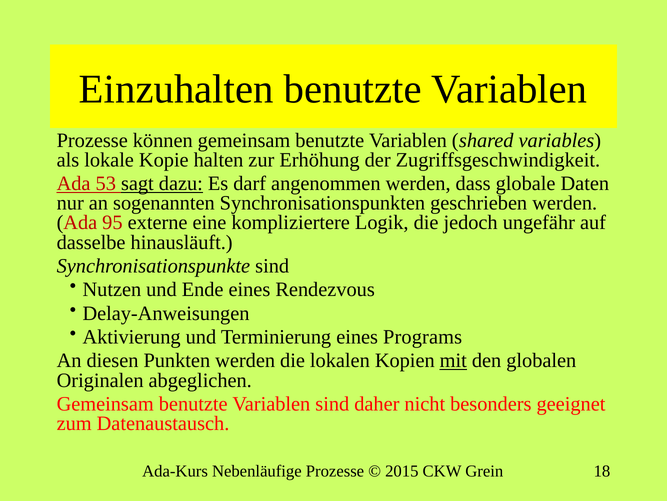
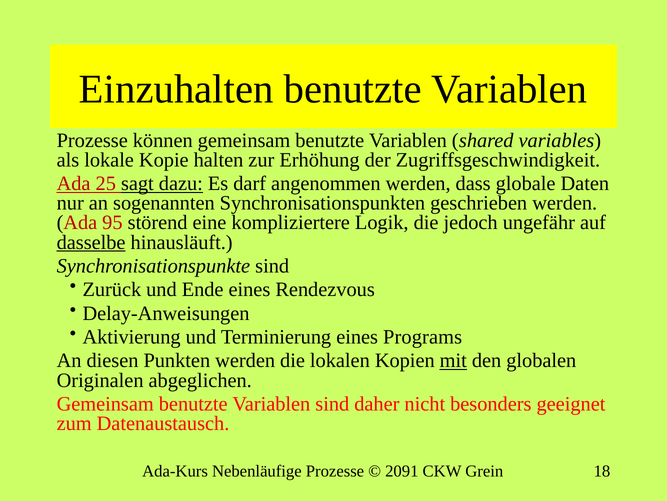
53: 53 -> 25
externe: externe -> störend
dasselbe underline: none -> present
Nutzen: Nutzen -> Zurück
2015: 2015 -> 2091
